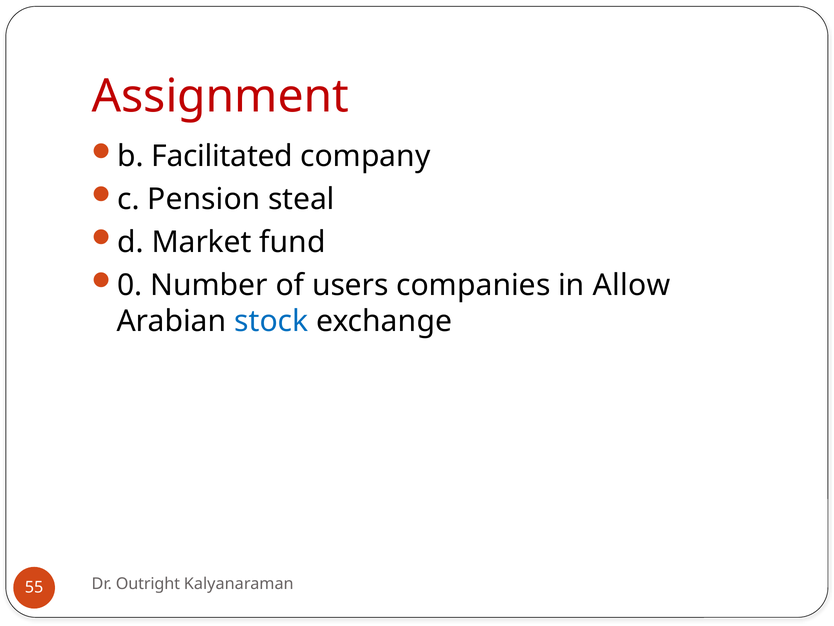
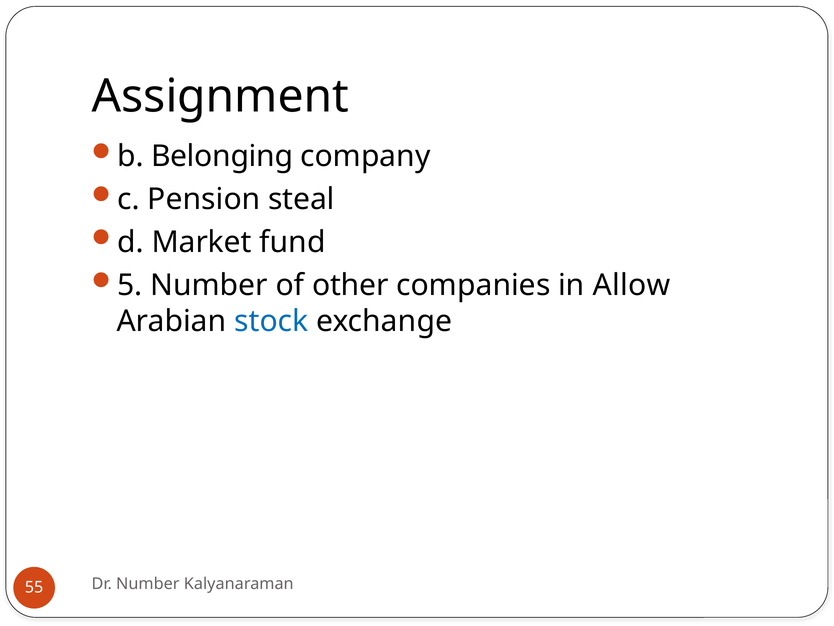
Assignment colour: red -> black
Facilitated: Facilitated -> Belonging
0: 0 -> 5
users: users -> other
Dr Outright: Outright -> Number
